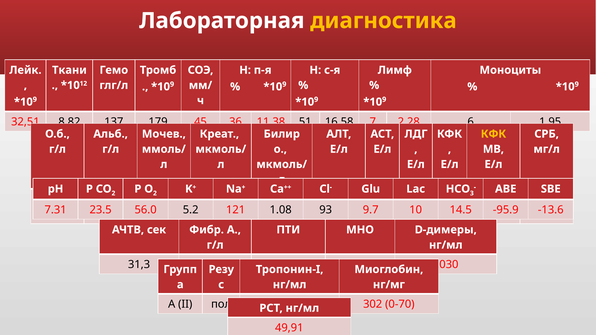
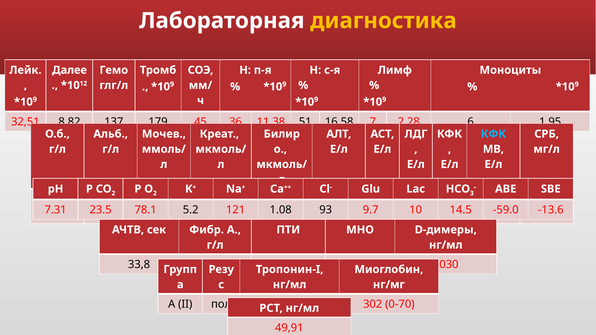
Ткани: Ткани -> Далее
КФК at (493, 134) colour: yellow -> light blue
56.0: 56.0 -> 78.1
-95.9: -95.9 -> -59.0
31,3: 31,3 -> 33,8
